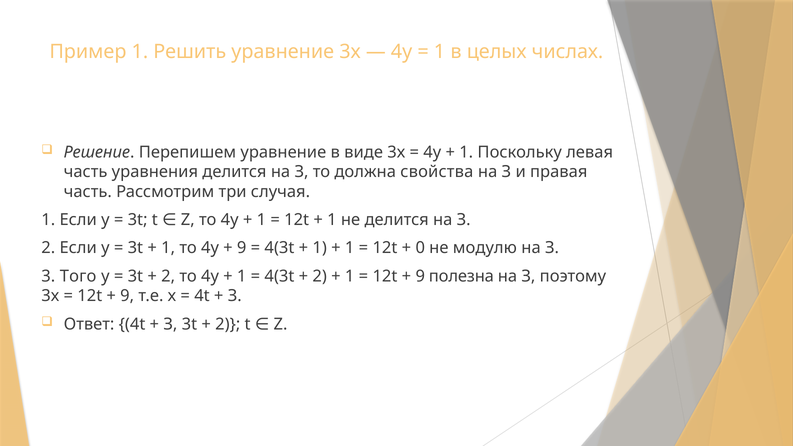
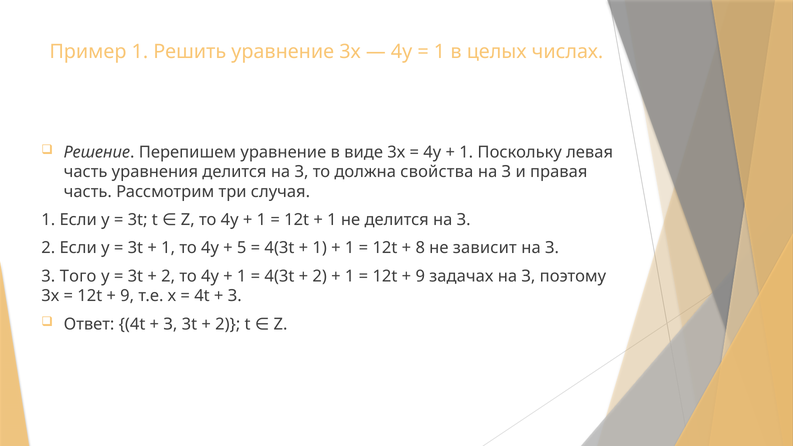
9 at (242, 248): 9 -> 5
0: 0 -> 8
модулю: модулю -> зависит
полезна: полезна -> задачах
